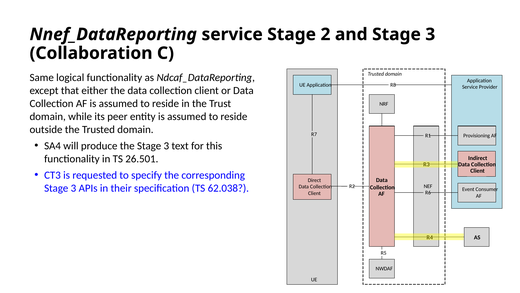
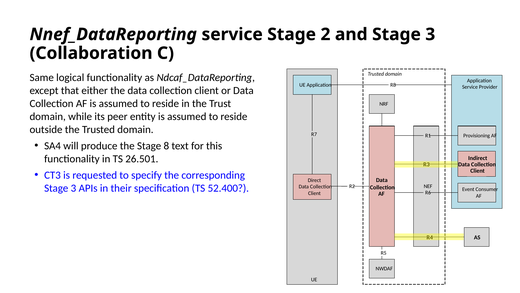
the Stage 3: 3 -> 8
62.038: 62.038 -> 52.400
